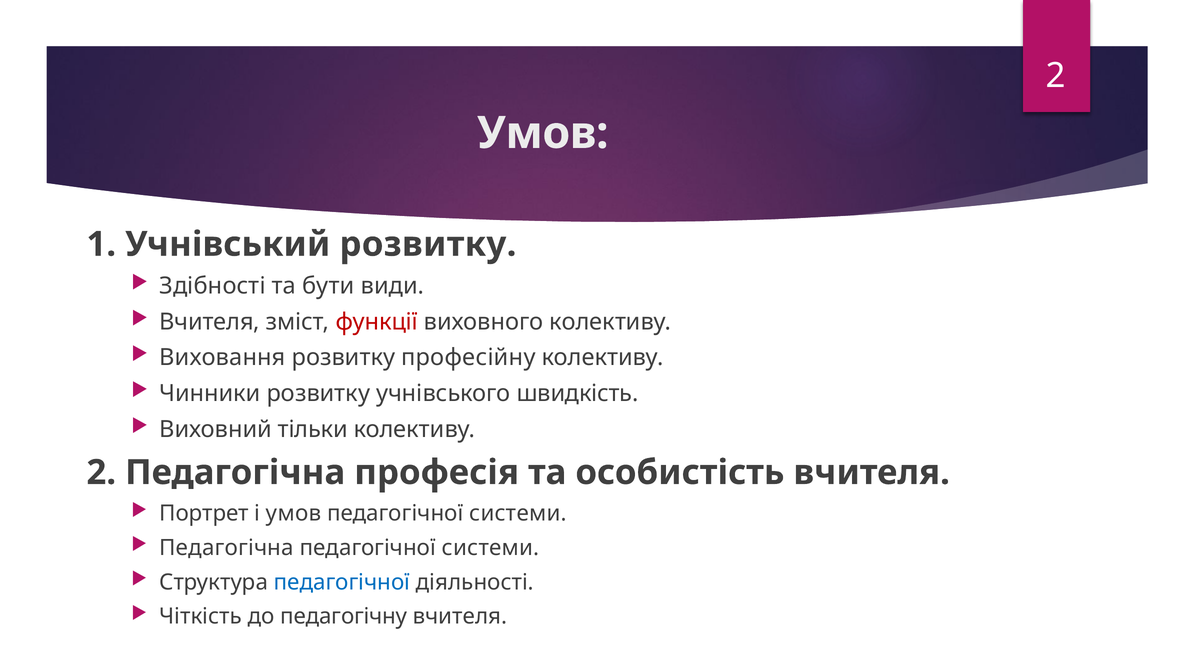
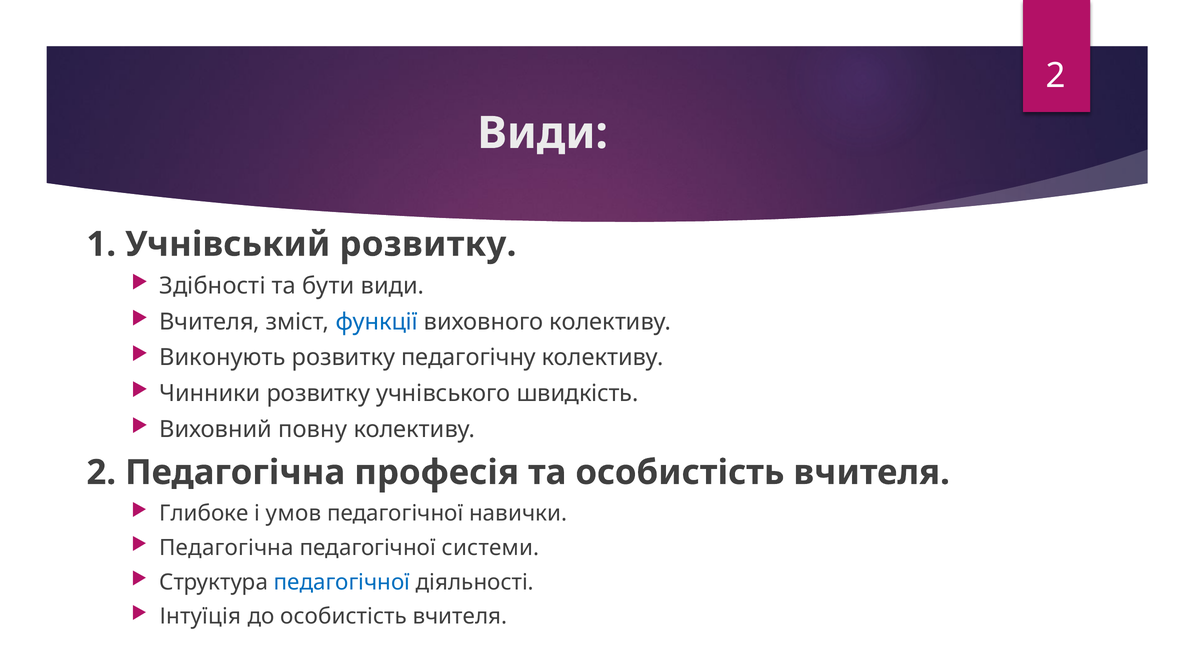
Умов at (543, 133): Умов -> Види
функції colour: red -> blue
Виховання: Виховання -> Виконують
професійну: професійну -> педагогічну
тільки: тільки -> повну
Портрет: Портрет -> Глибоке
системи at (518, 514): системи -> навички
Чіткість: Чіткість -> Інтуїція
до педагогічну: педагогічну -> особистість
